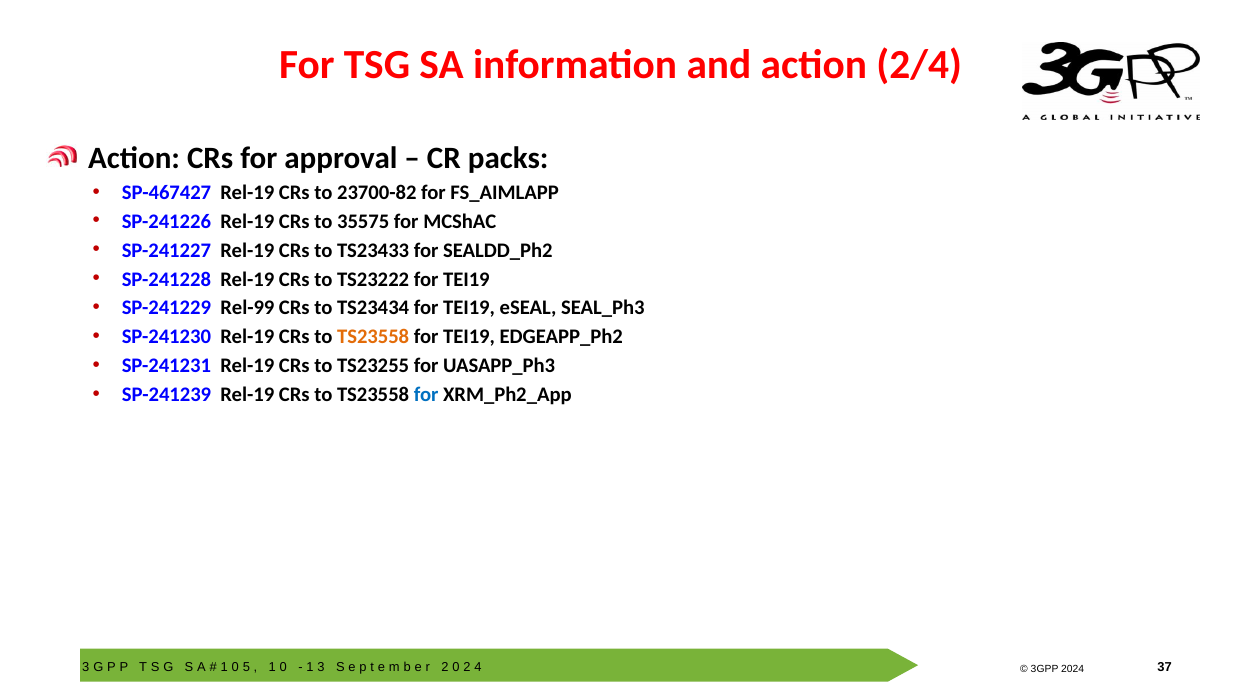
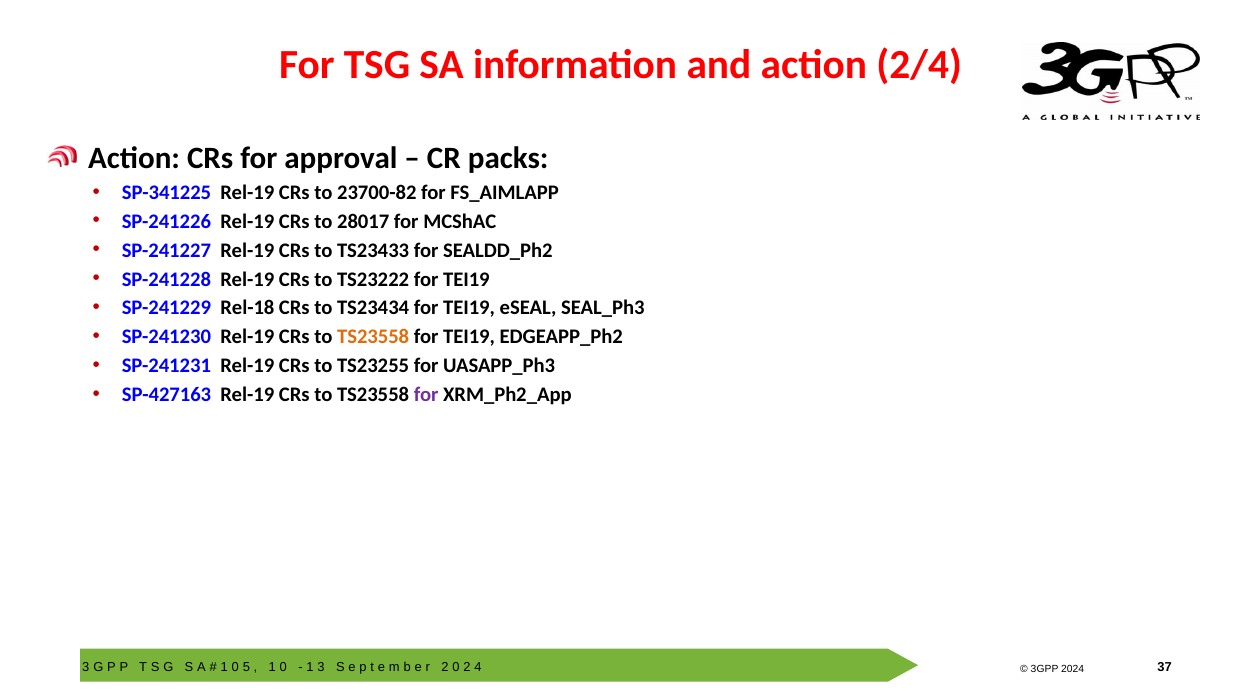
SP-467427: SP-467427 -> SP-341225
35575: 35575 -> 28017
Rel-99: Rel-99 -> Rel-18
SP-241239: SP-241239 -> SP-427163
for at (426, 395) colour: blue -> purple
